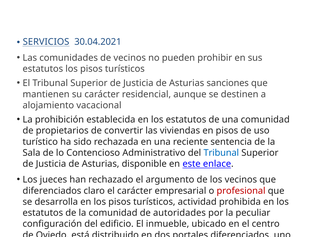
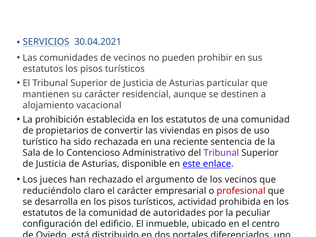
sanciones: sanciones -> particular
Tribunal at (221, 153) colour: blue -> purple
diferenciados at (52, 191): diferenciados -> reduciéndolo
